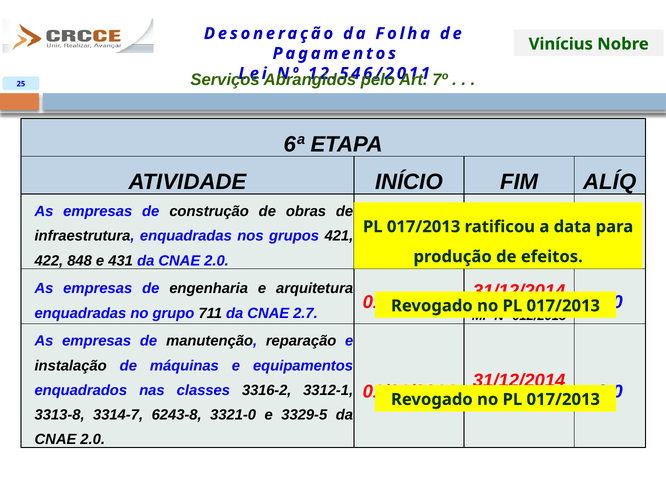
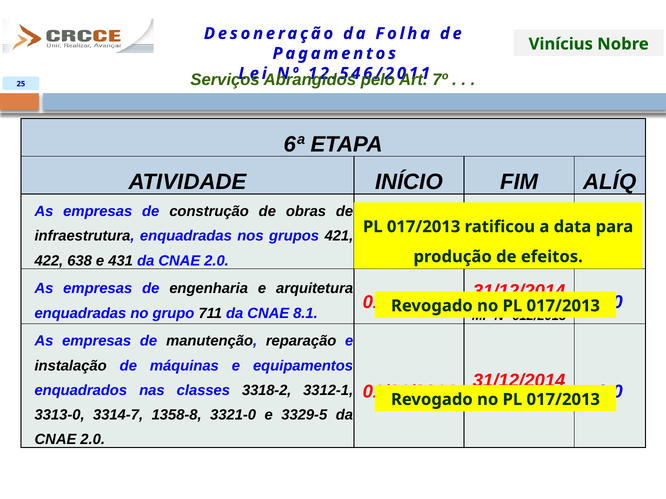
848: 848 -> 638
2.7: 2.7 -> 8.1
3316-2: 3316-2 -> 3318-2
3313-8: 3313-8 -> 3313-0
6243-8: 6243-8 -> 1358-8
